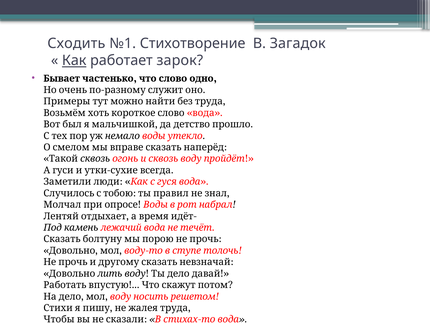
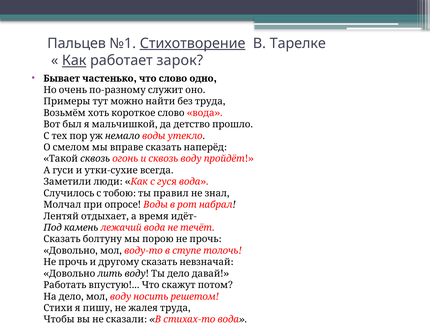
Сходить: Сходить -> Пальцев
Стихотворение underline: none -> present
Загадок: Загадок -> Тарелке
